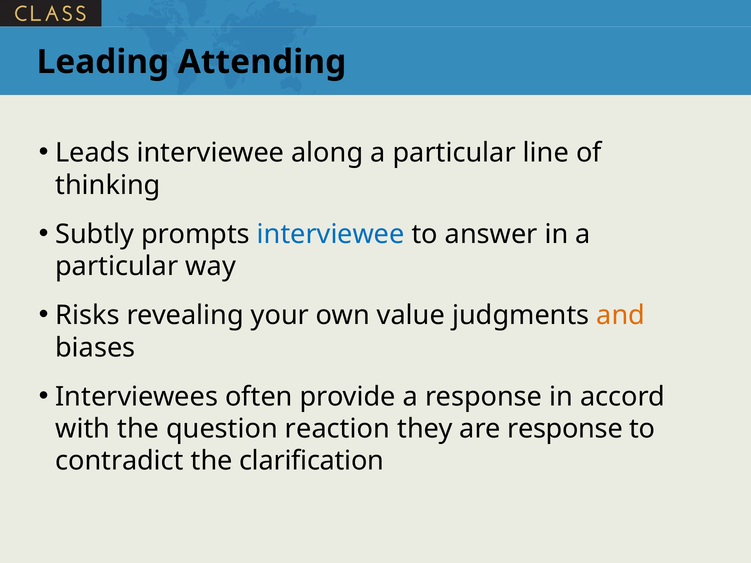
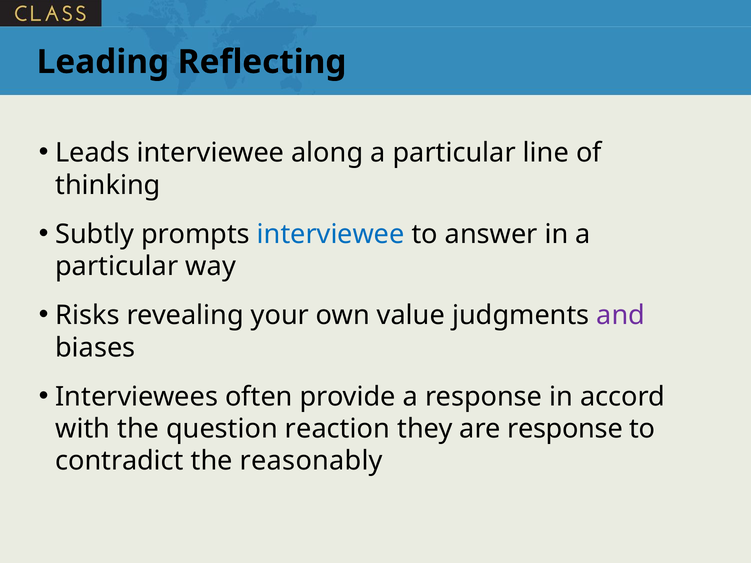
Attending: Attending -> Reflecting
and colour: orange -> purple
clarification: clarification -> reasonably
